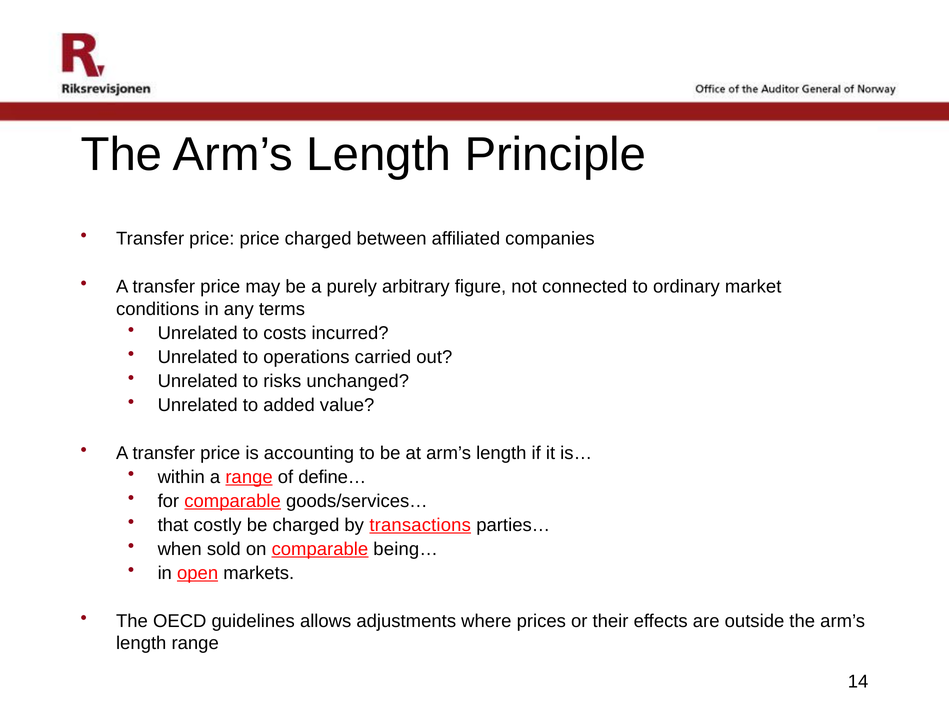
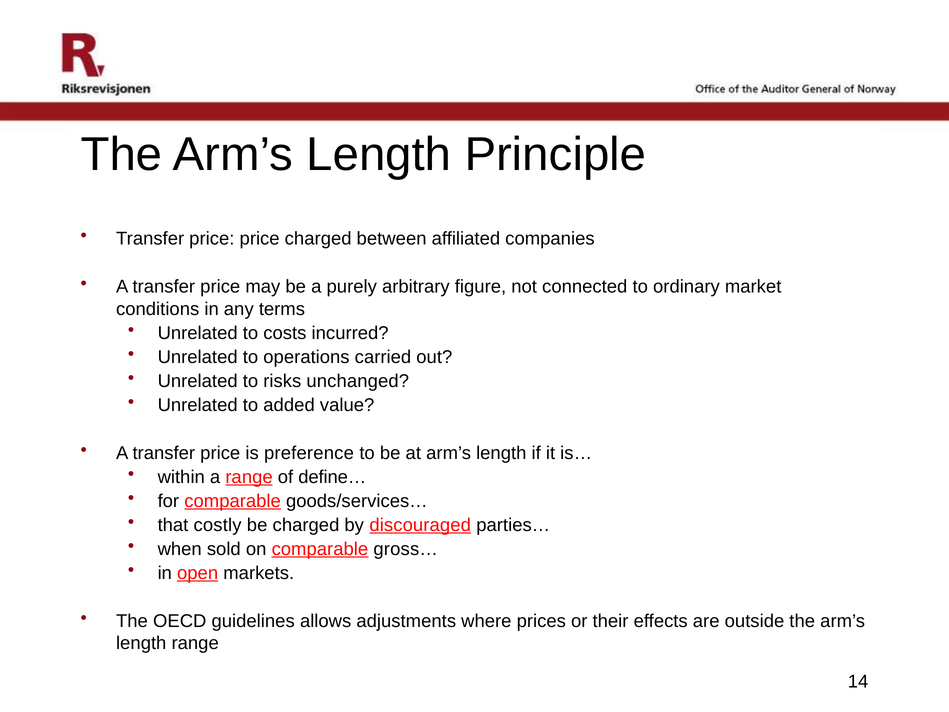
accounting: accounting -> preference
transactions: transactions -> discouraged
being…: being… -> gross…
